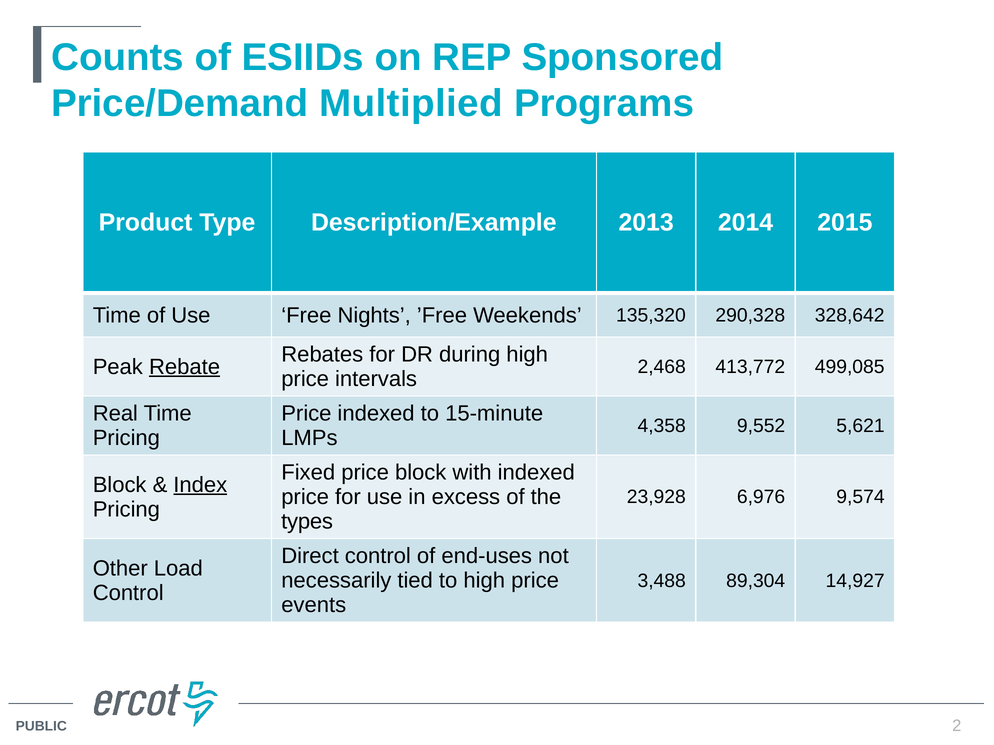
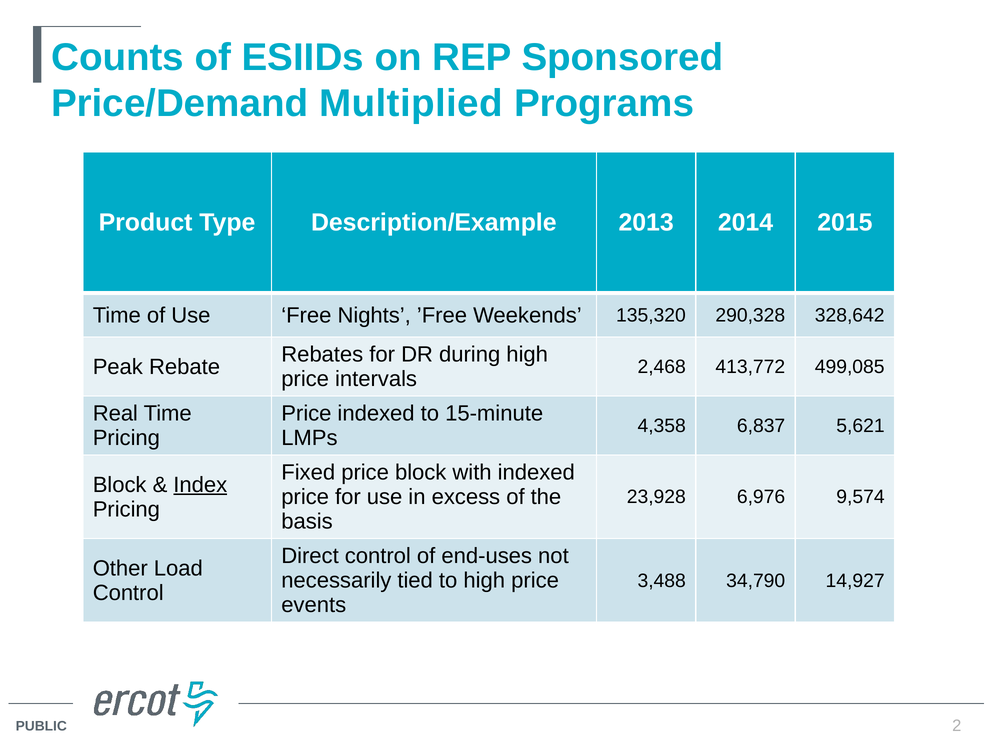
Rebate underline: present -> none
9,552: 9,552 -> 6,837
types: types -> basis
89,304: 89,304 -> 34,790
